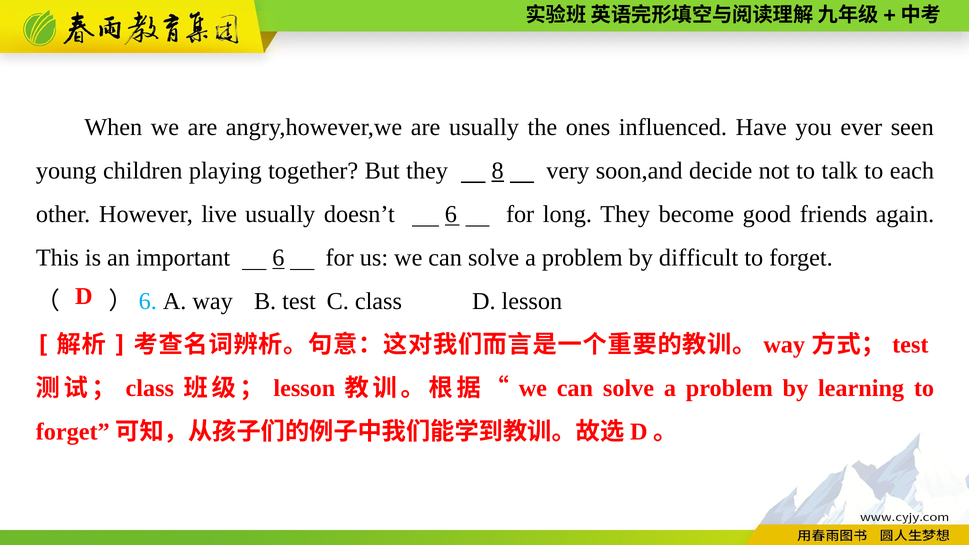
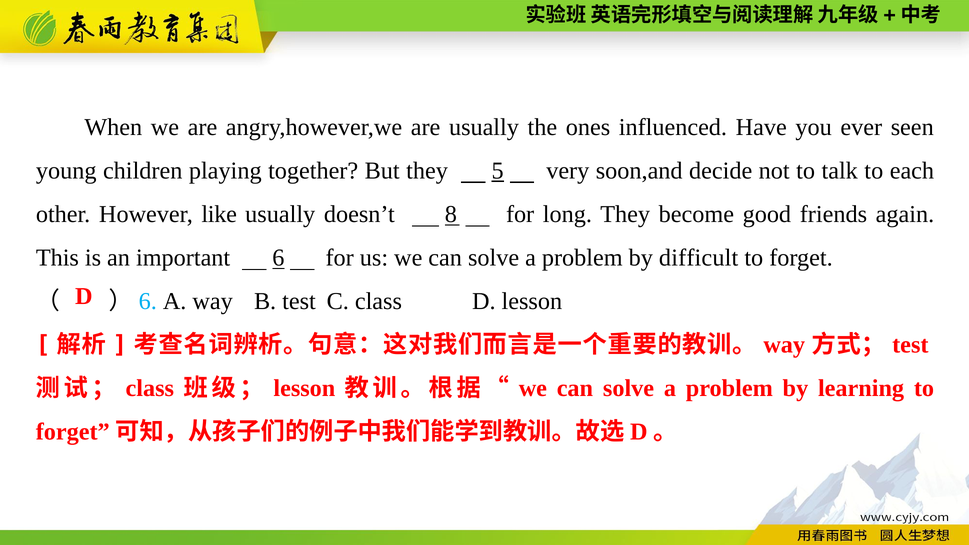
8: 8 -> 5
live: live -> like
doesn’t 6: 6 -> 8
